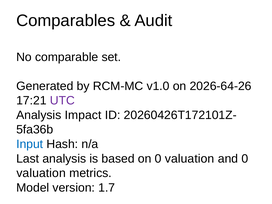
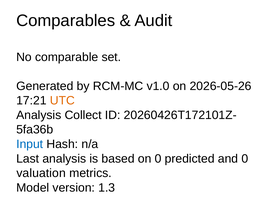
2026-64-26: 2026-64-26 -> 2026-05-26
UTC colour: purple -> orange
Impact: Impact -> Collect
on 0 valuation: valuation -> predicted
1.7: 1.7 -> 1.3
